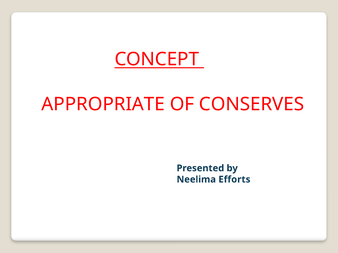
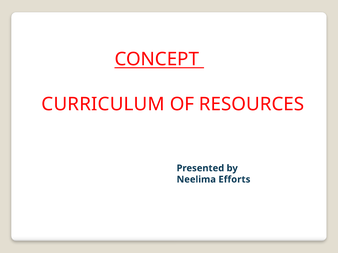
APPROPRIATE: APPROPRIATE -> CURRICULUM
CONSERVES: CONSERVES -> RESOURCES
